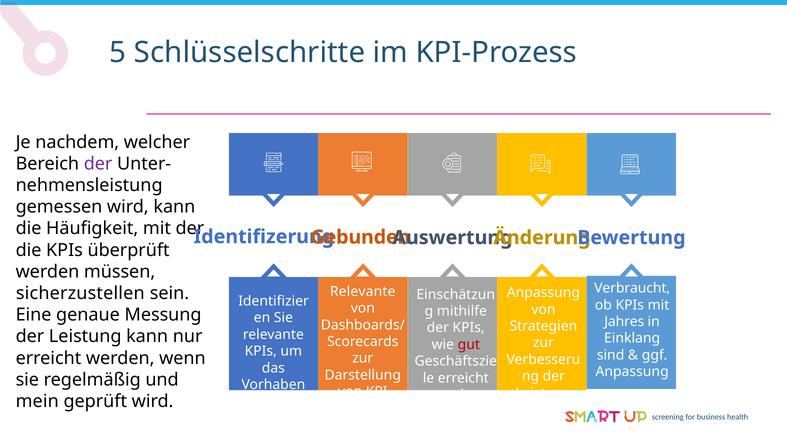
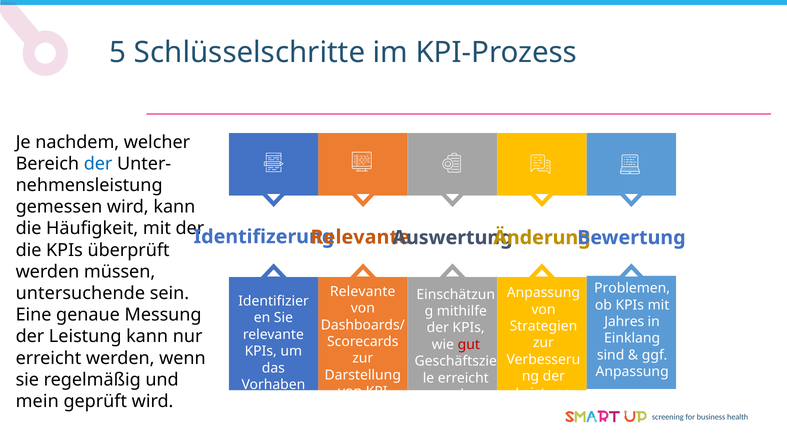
der at (98, 164) colour: purple -> blue
Gebunden at (360, 238): Gebunden -> Relevante
Verbraucht: Verbraucht -> Problemen
sicherzustellen: sicherzustellen -> untersuchende
